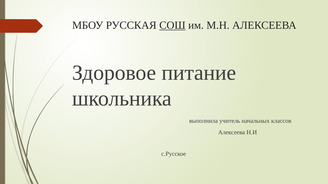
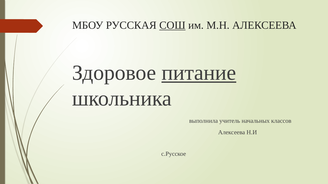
питание underline: none -> present
